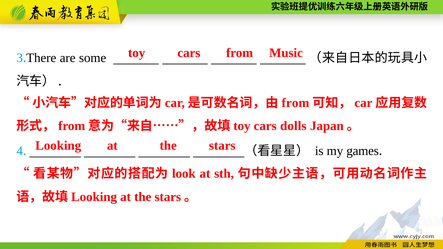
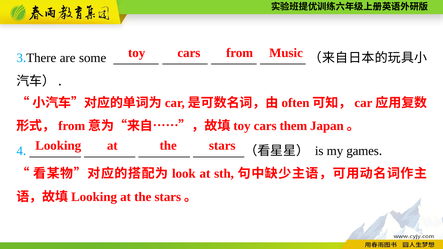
from at (295, 103): from -> often
dolls: dolls -> them
